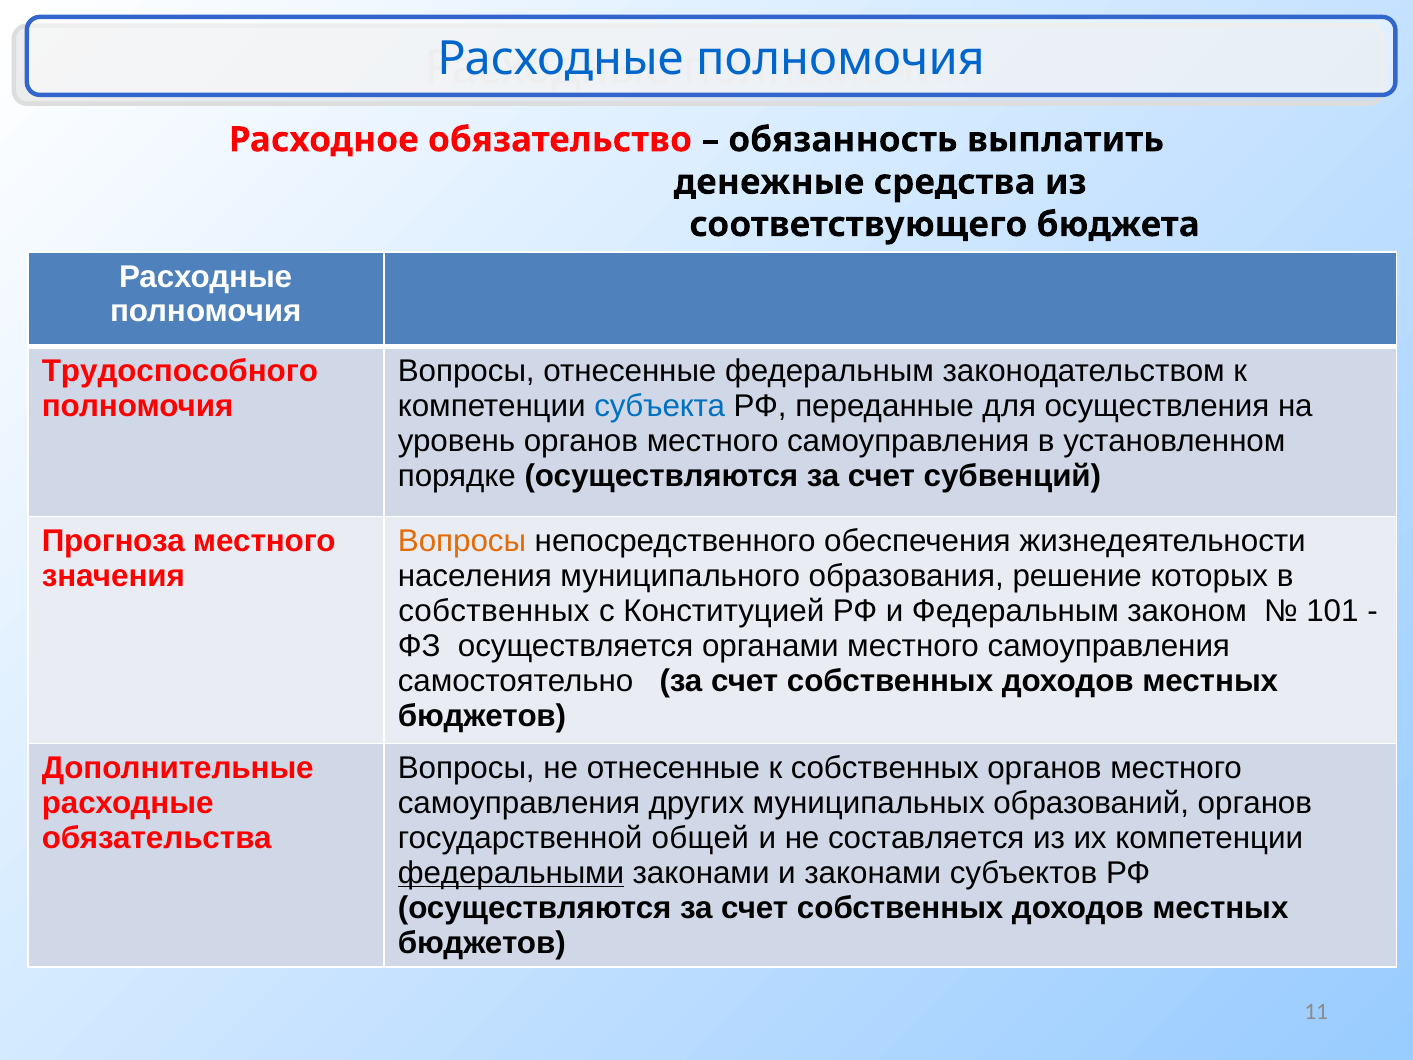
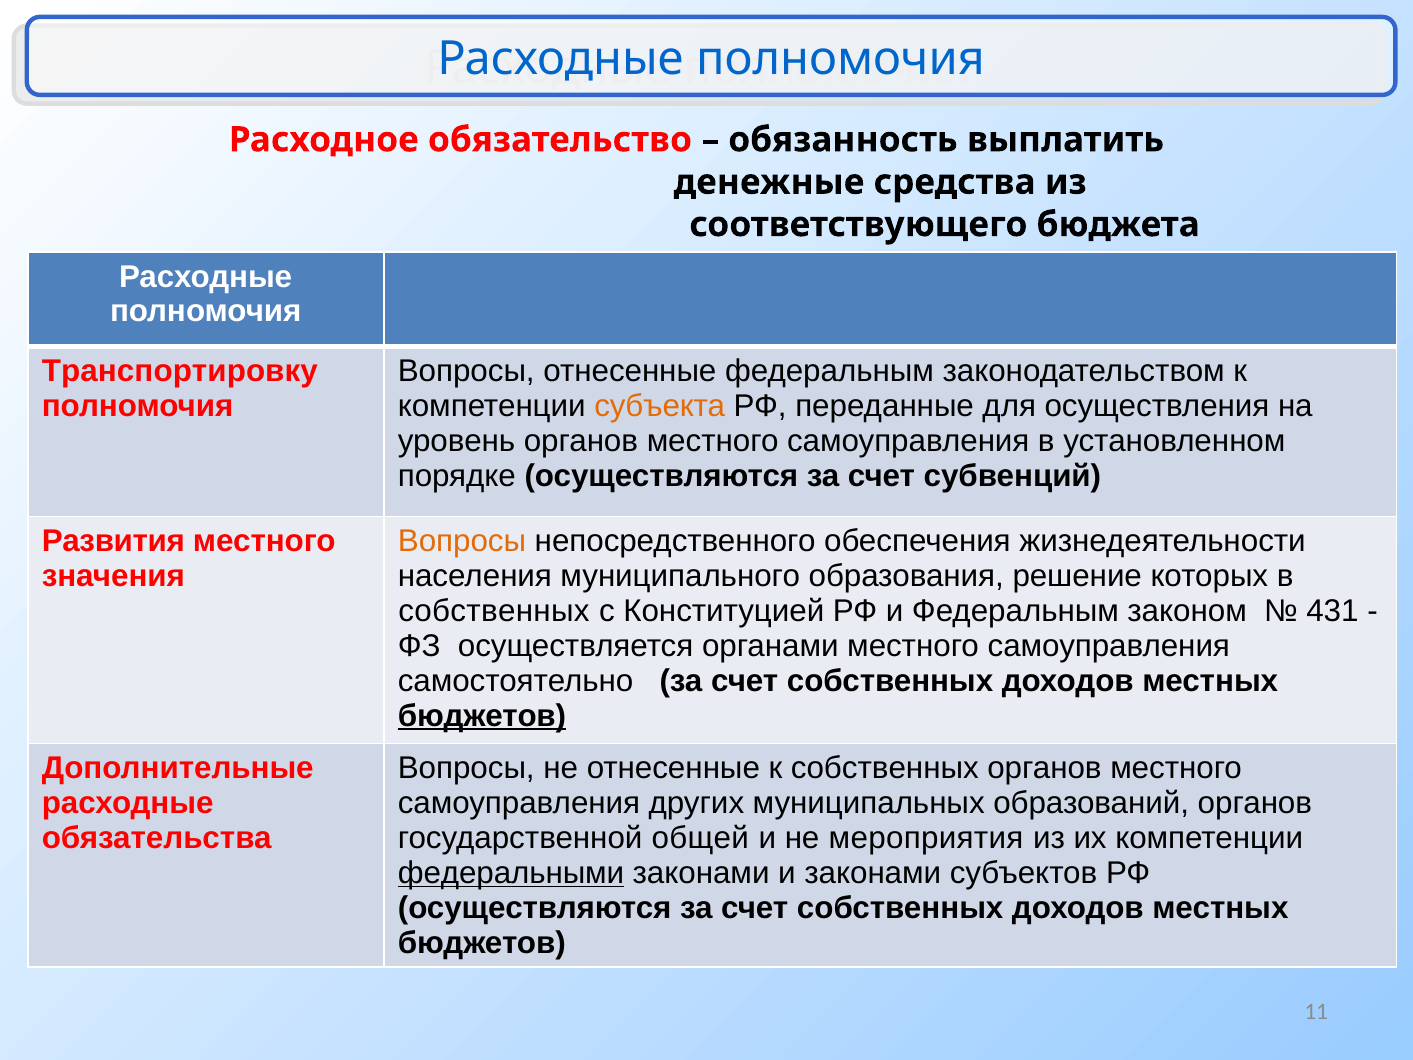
Трудоспособного: Трудоспособного -> Транспортировку
субъекта colour: blue -> orange
Прогноза: Прогноза -> Развития
101: 101 -> 431
бюджетов at (482, 716) underline: none -> present
составляется: составляется -> мероприятия
